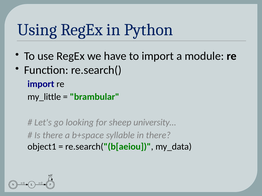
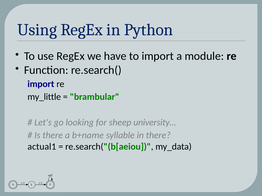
b+space: b+space -> b+name
object1: object1 -> actual1
